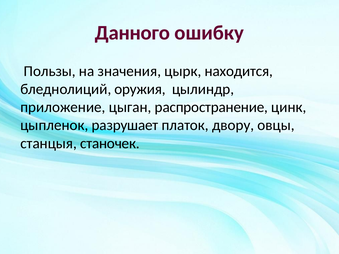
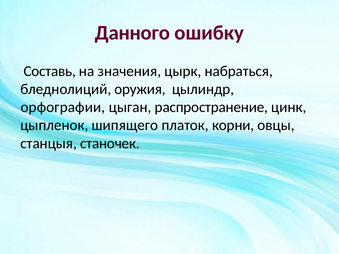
Пользы: Пользы -> Составь
находится: находится -> набраться
приложение: приложение -> орфографии
разрушает: разрушает -> шипящего
двору: двору -> корни
